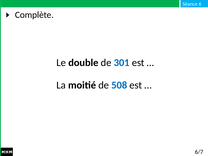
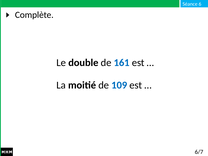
301: 301 -> 161
508: 508 -> 109
